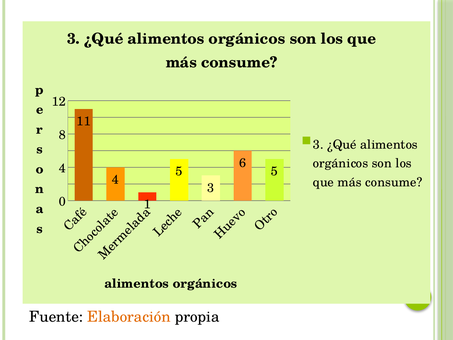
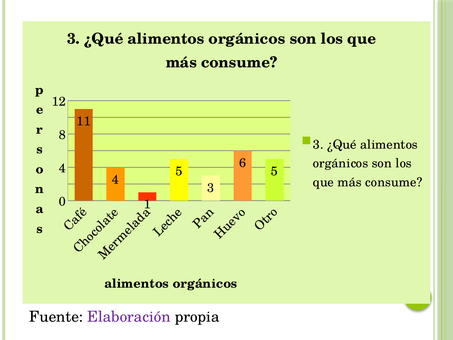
Elaboración colour: orange -> purple
